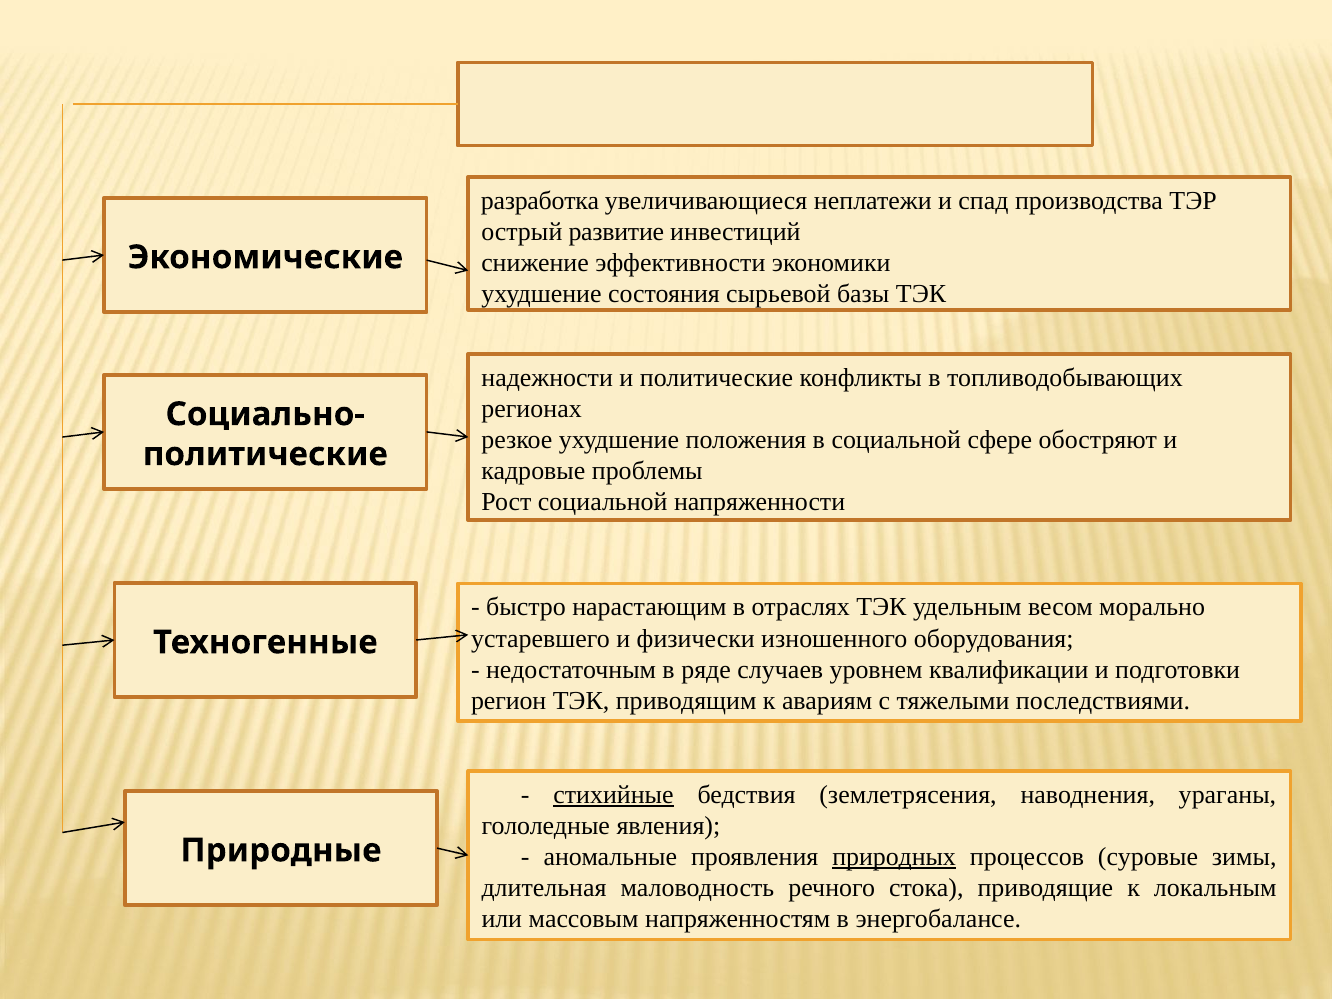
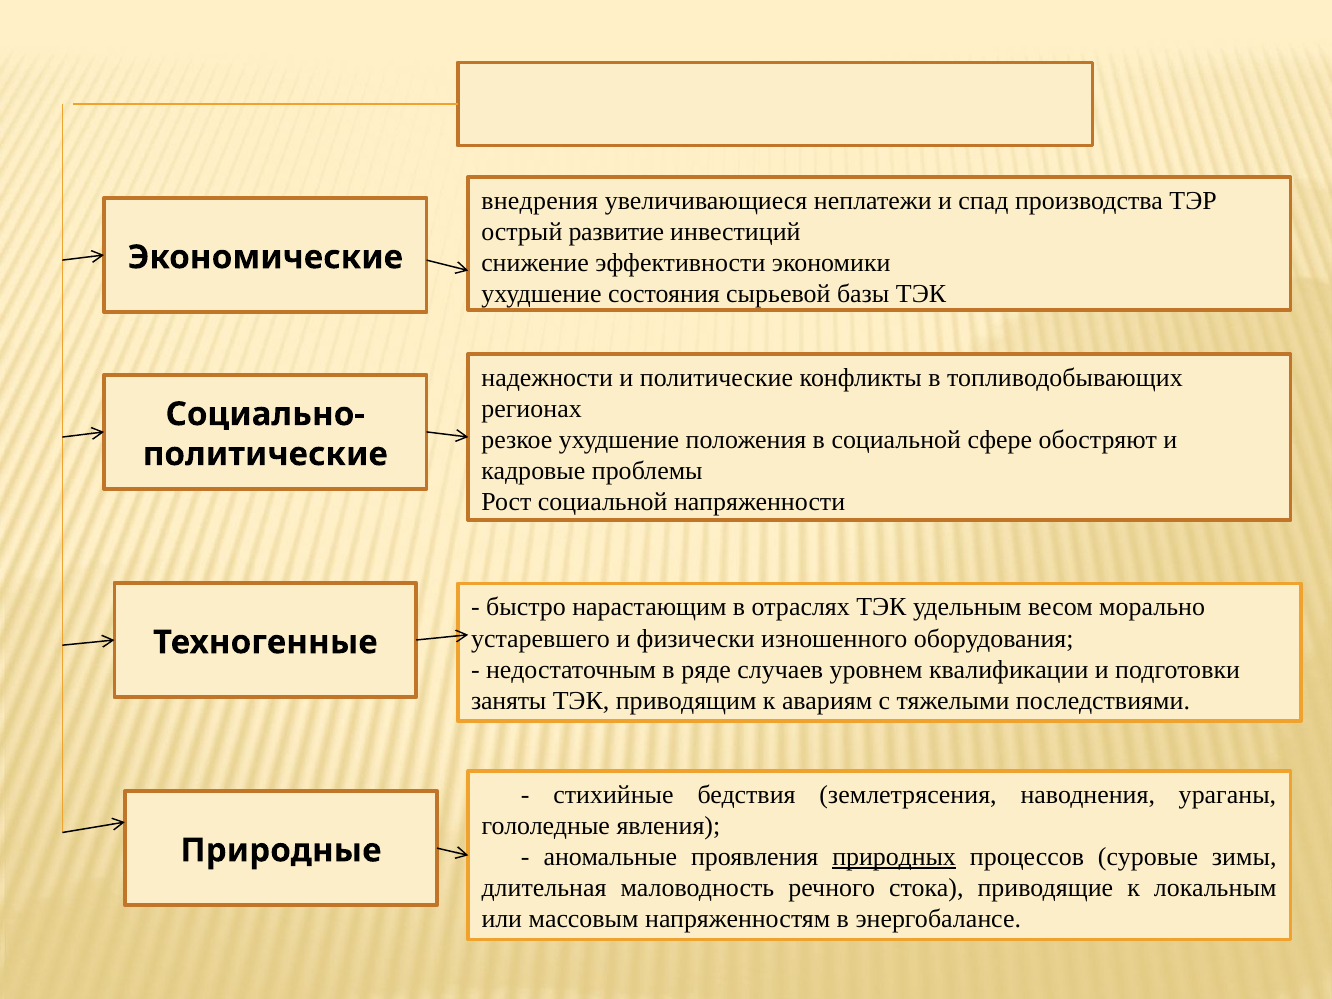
разработка: разработка -> внедрения
регион: регион -> заняты
стихийные underline: present -> none
